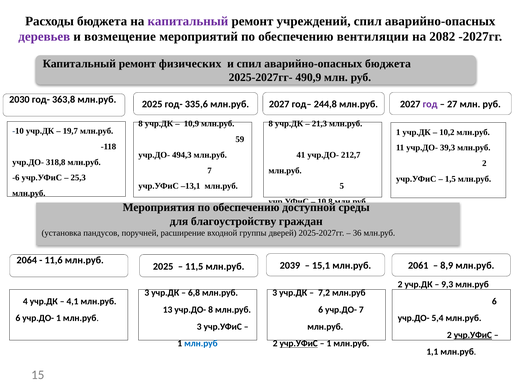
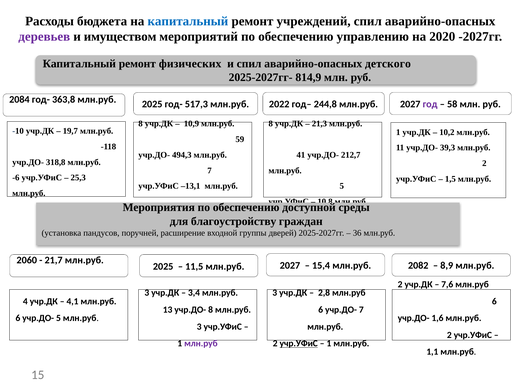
капитальный at (188, 21) colour: purple -> blue
возмещение: возмещение -> имуществом
вентиляции: вентиляции -> управлению
2082: 2082 -> 2020
аварийно-опасных бюджета: бюджета -> детского
490,9: 490,9 -> 814,9
2030: 2030 -> 2084
335,6: 335,6 -> 517,3
2027 at (279, 104): 2027 -> 2022
27: 27 -> 58
2064: 2064 -> 2060
11,6: 11,6 -> 21,7
11,5 млн.руб 2039: 2039 -> 2027
15,1: 15,1 -> 15,4
2061: 2061 -> 2082
9,3: 9,3 -> 7,6
6,8: 6,8 -> 3,4
7,2: 7,2 -> 2,8
учр.ДО- 1: 1 -> 5
5,4: 5,4 -> 1,6
учр.УФиС at (473, 335) underline: present -> none
млн.руб at (201, 343) colour: blue -> purple
